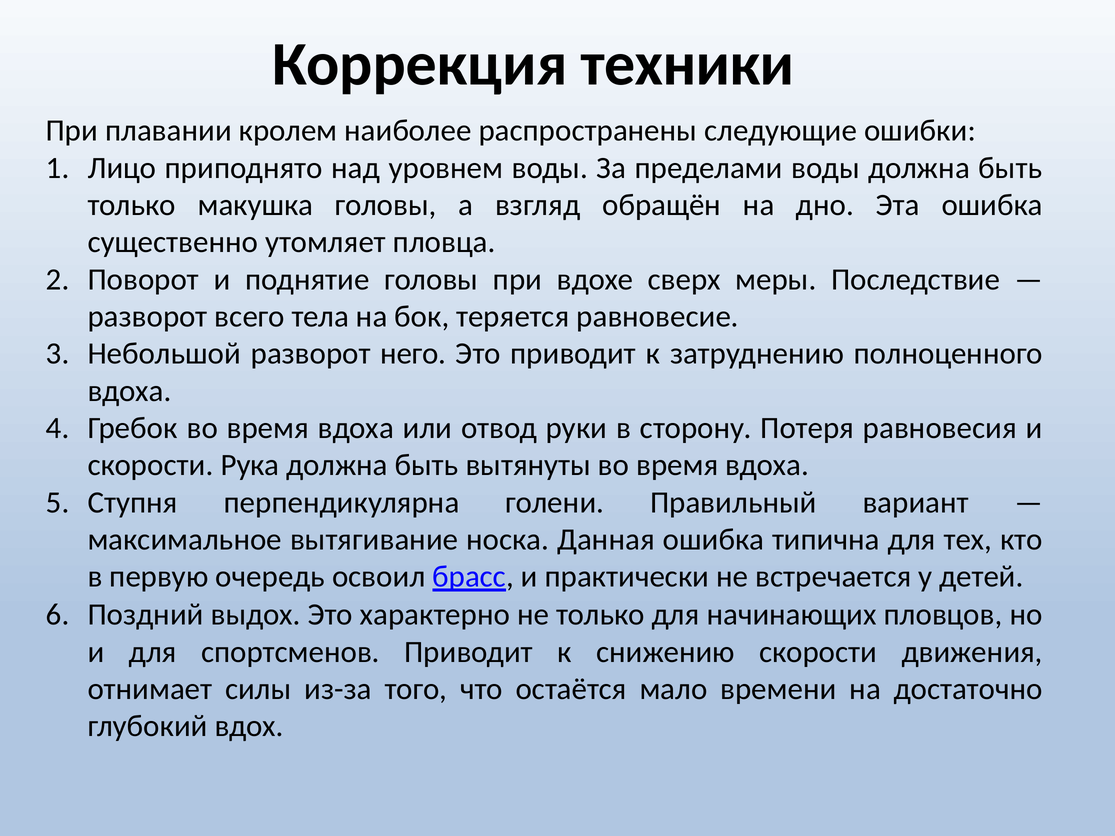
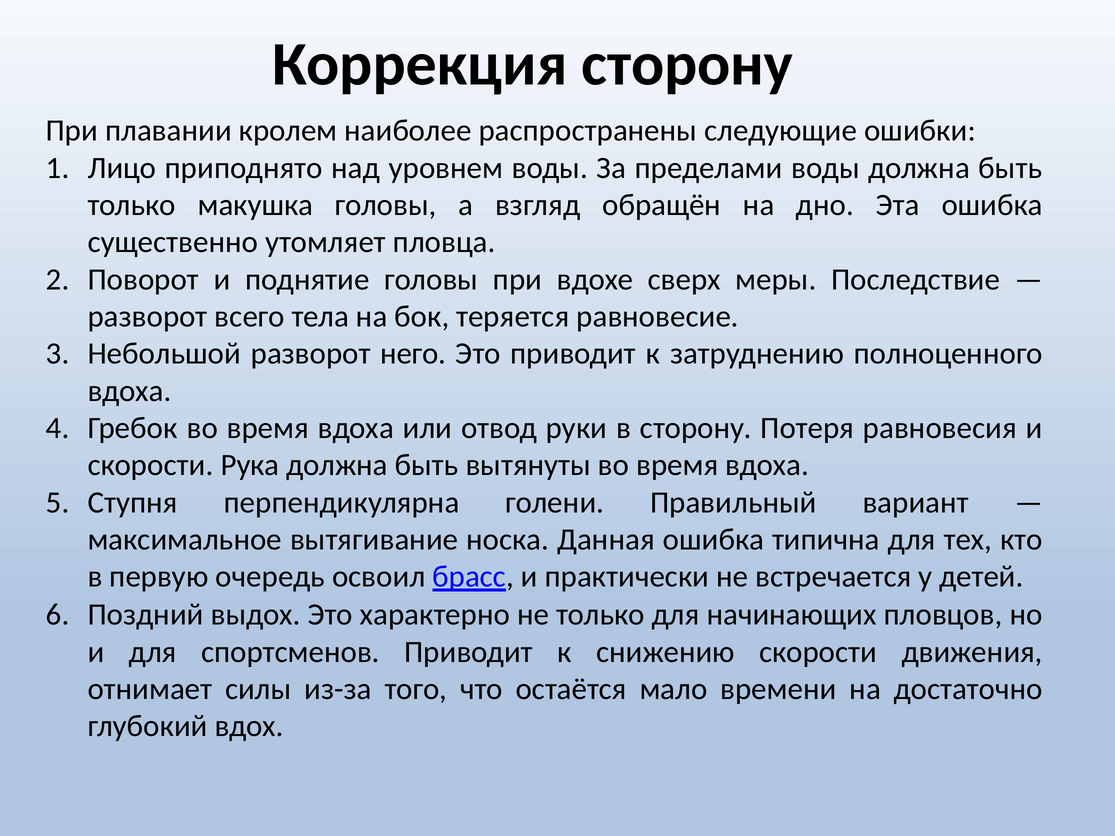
Коррекция техники: техники -> сторону
